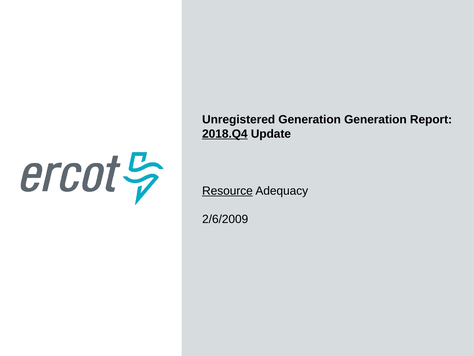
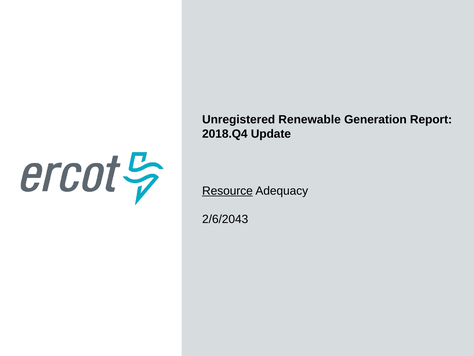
Unregistered Generation: Generation -> Renewable
2018.Q4 underline: present -> none
2/6/2009: 2/6/2009 -> 2/6/2043
